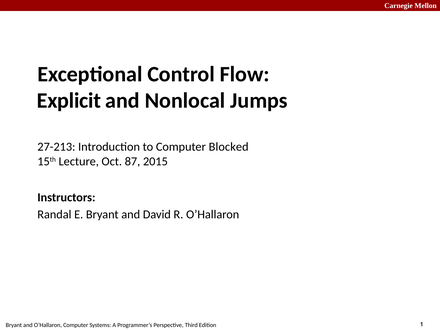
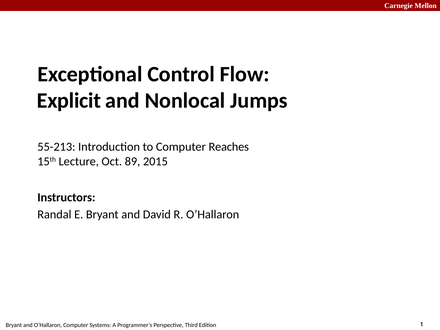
27-213: 27-213 -> 55-213
Blocked: Blocked -> Reaches
87: 87 -> 89
